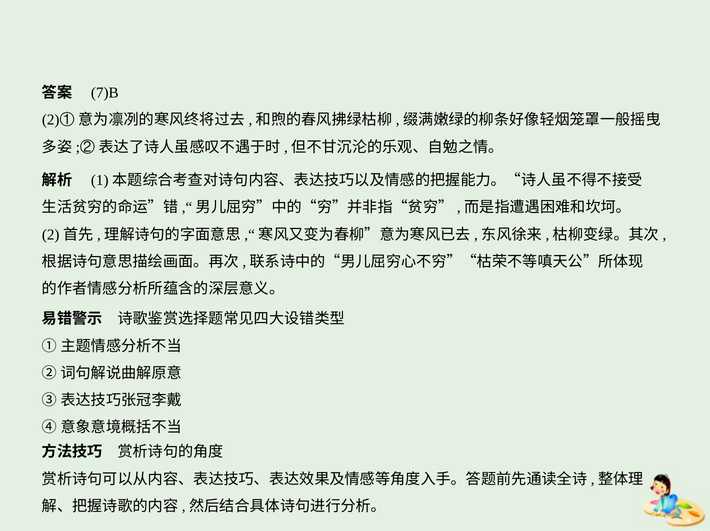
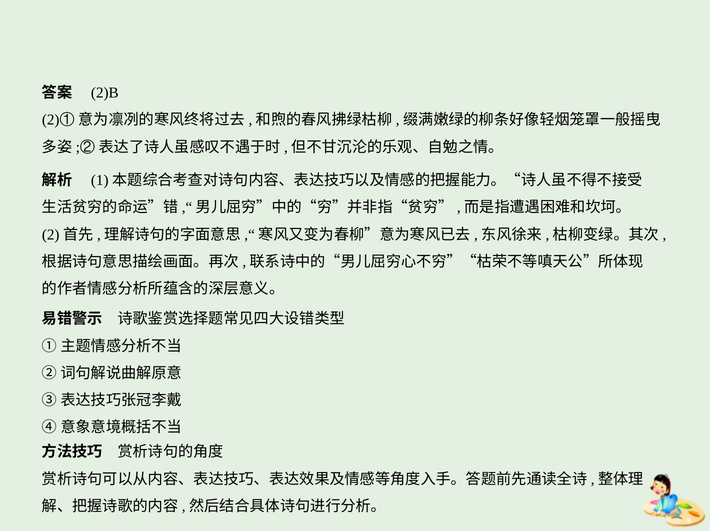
7)B: 7)B -> 2)B
